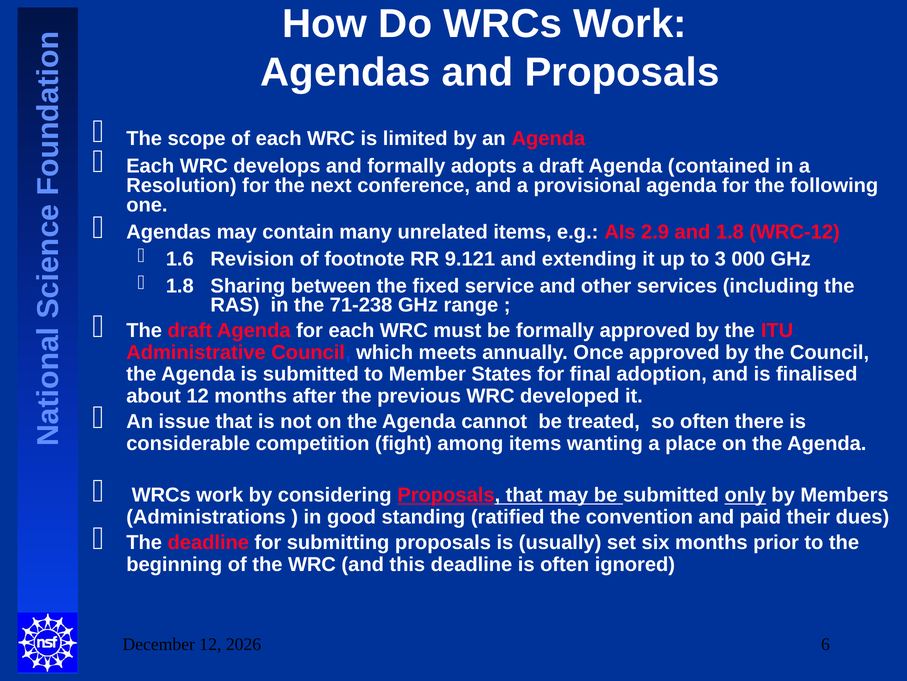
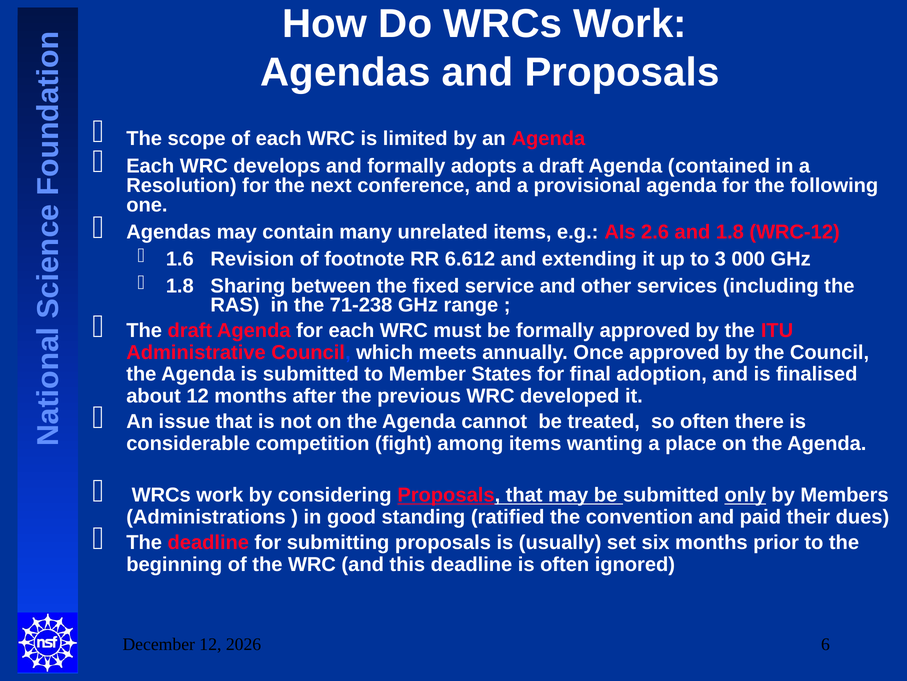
2.9: 2.9 -> 2.6
9.121: 9.121 -> 6.612
